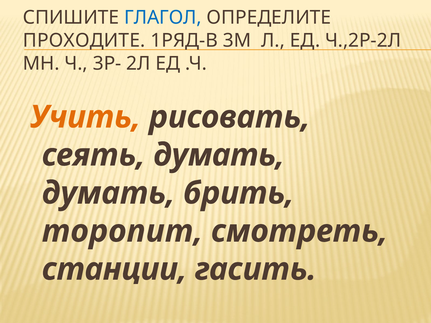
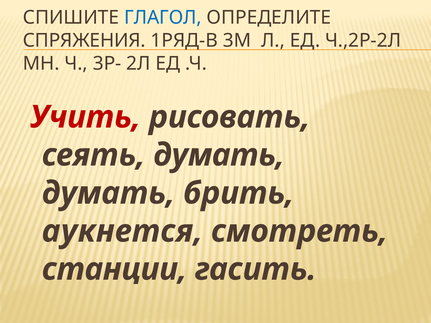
ПРОХОДИТЕ: ПРОХОДИТЕ -> СПРЯЖЕНИЯ
Учить colour: orange -> red
торопит: торопит -> аукнется
